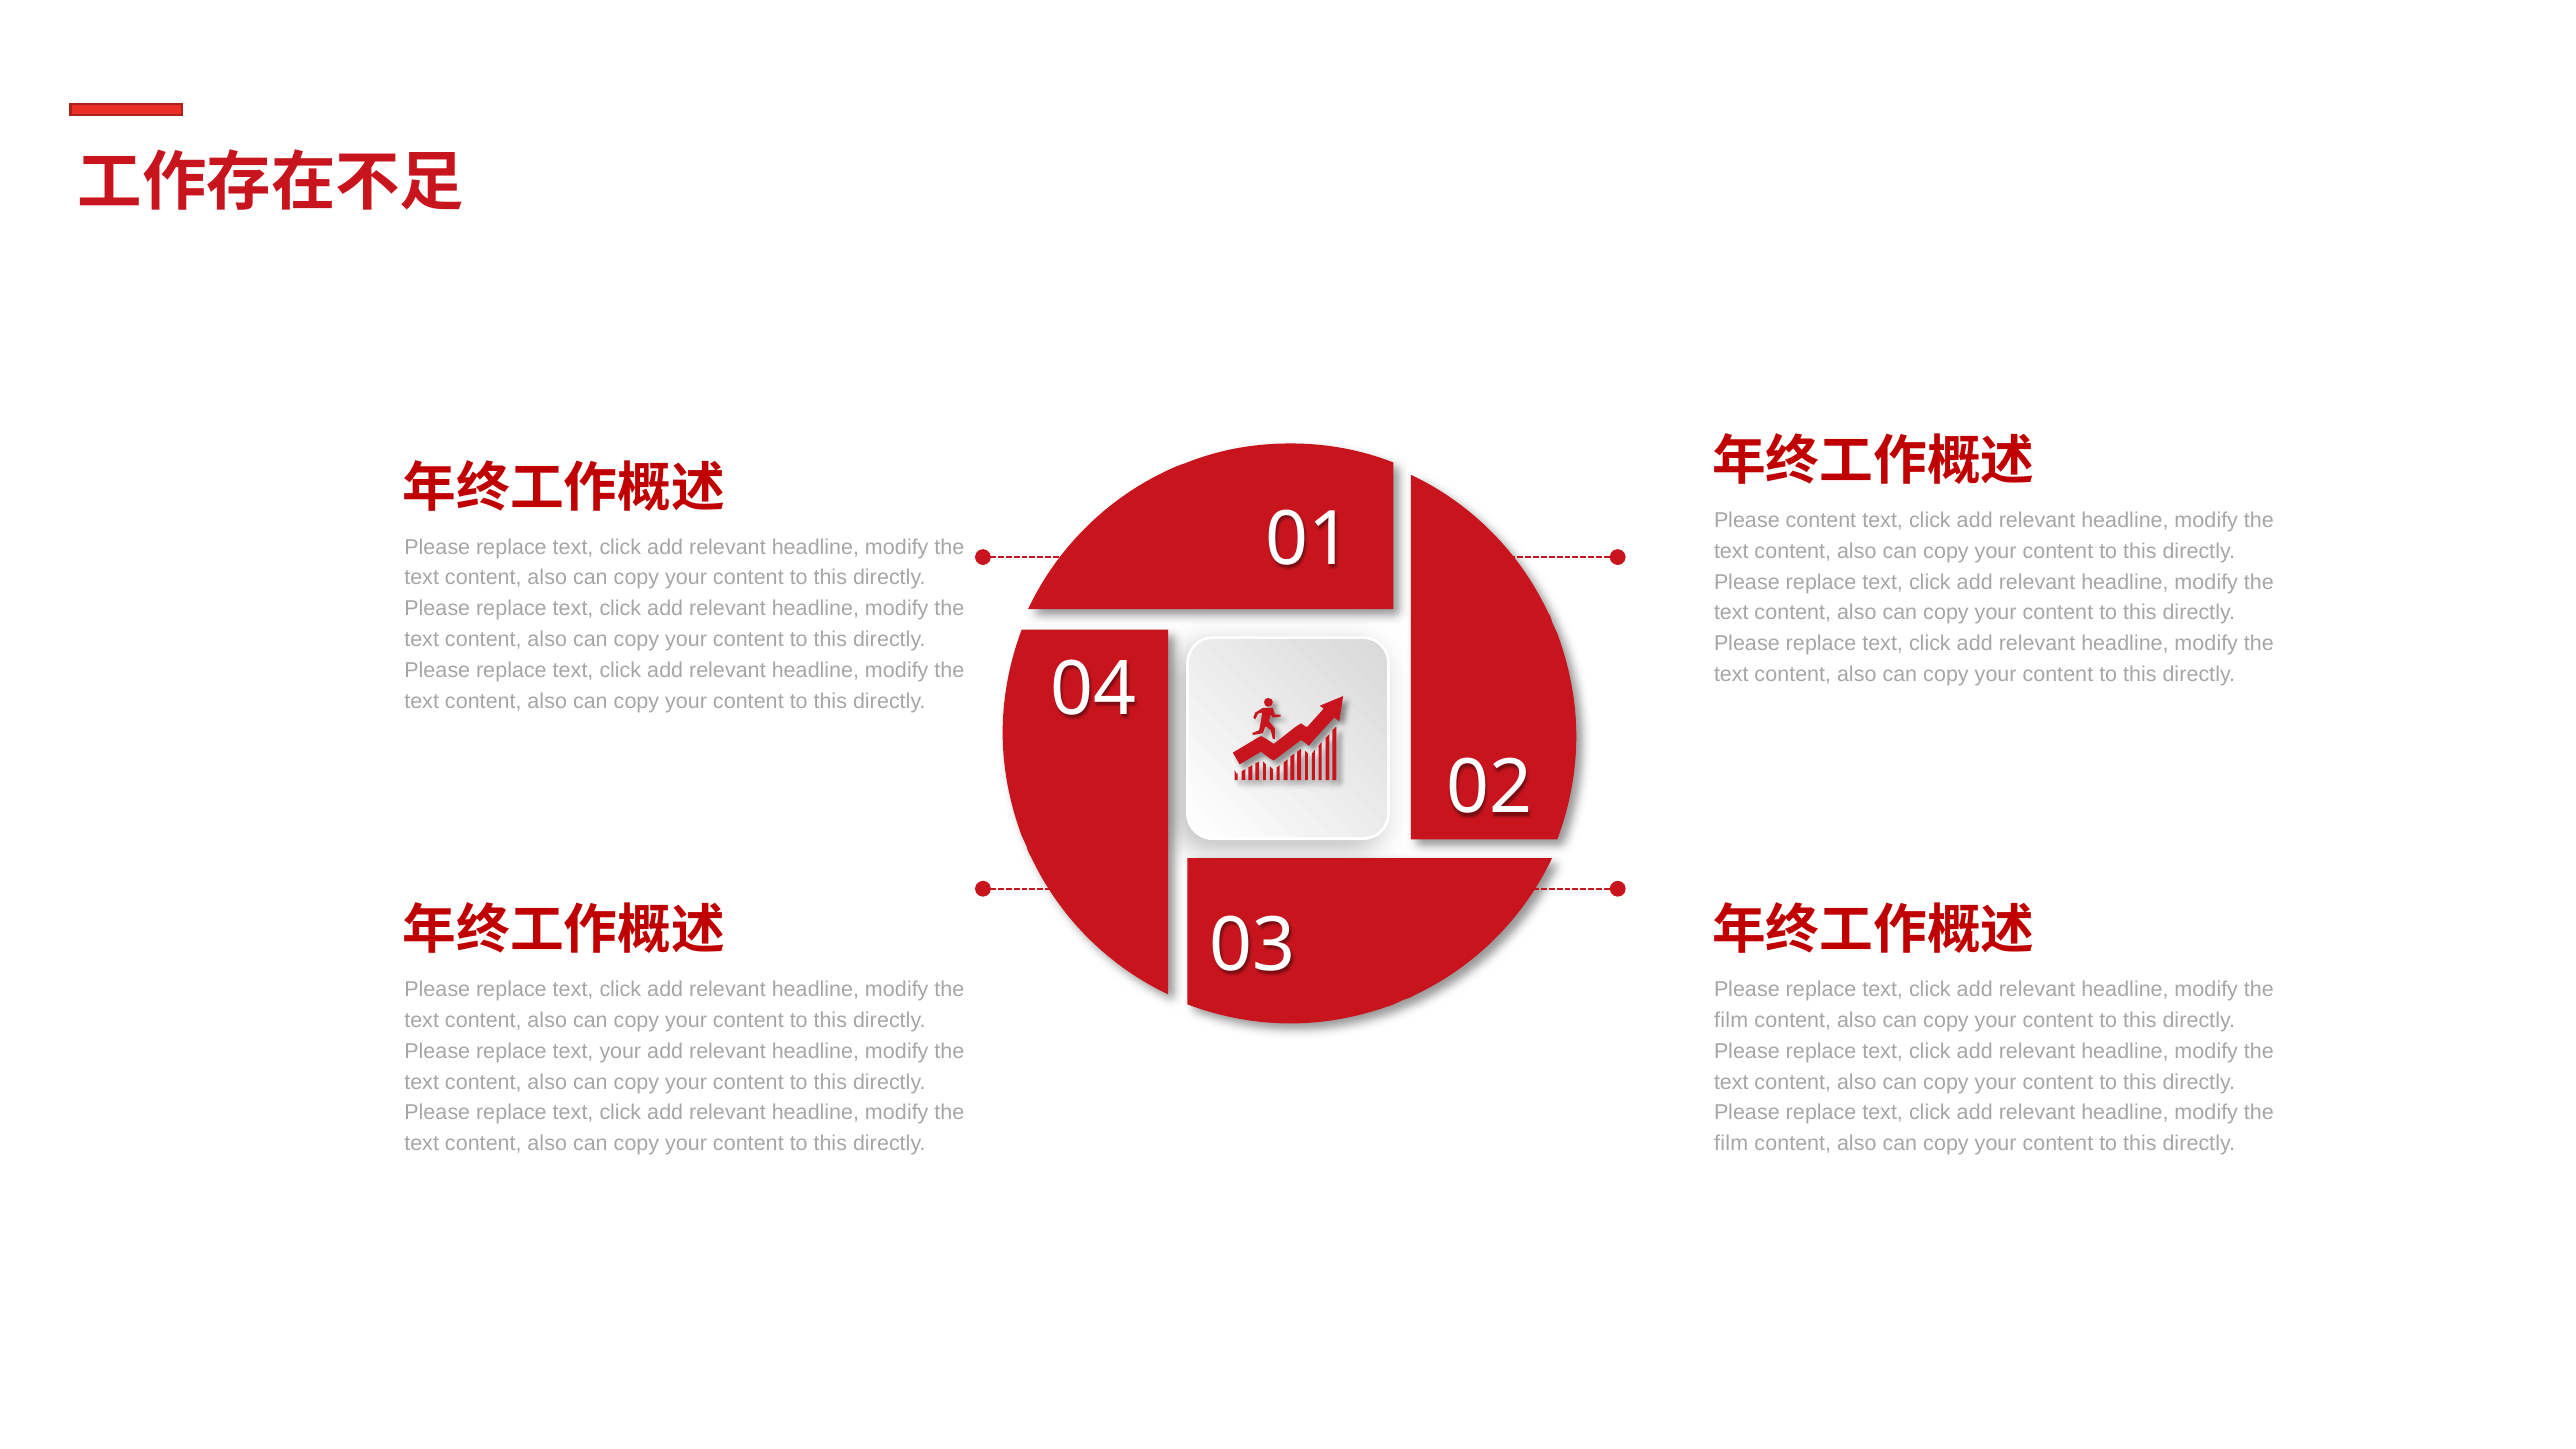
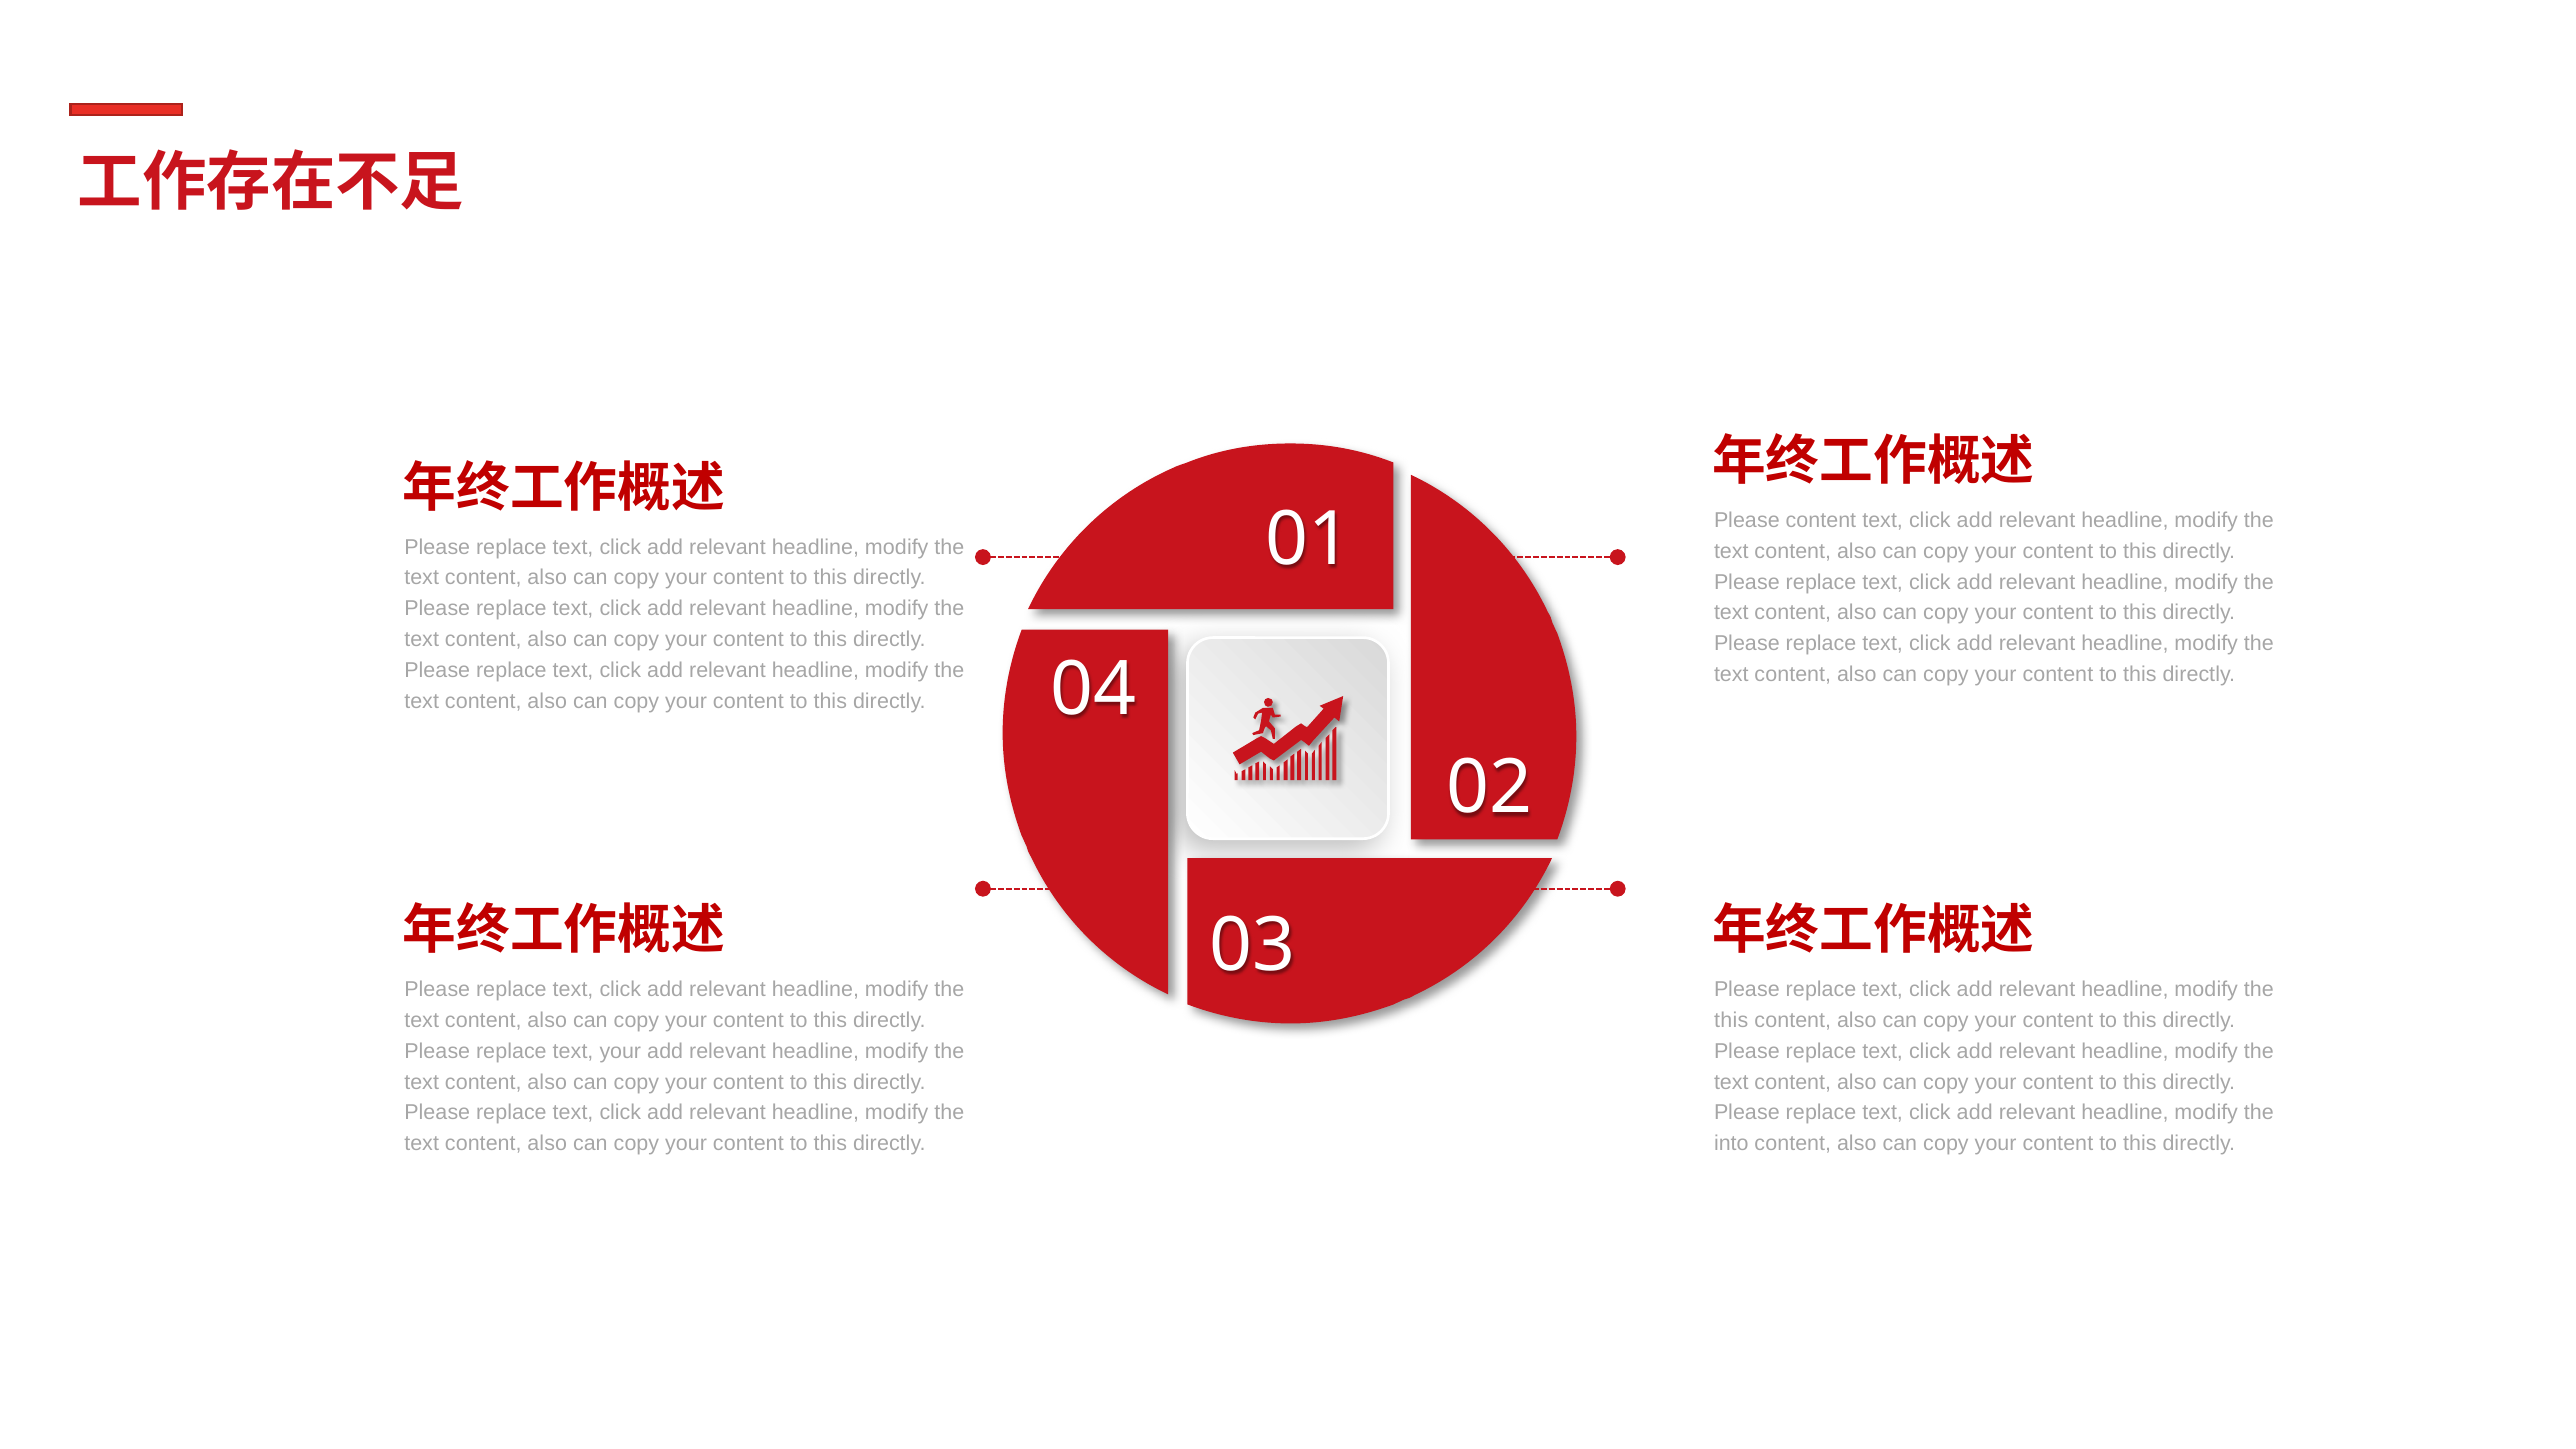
film at (1731, 1020): film -> this
film at (1731, 1144): film -> into
